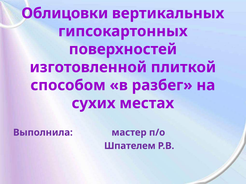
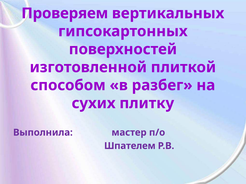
Облицовки: Облицовки -> Проверяем
местах: местах -> плитку
